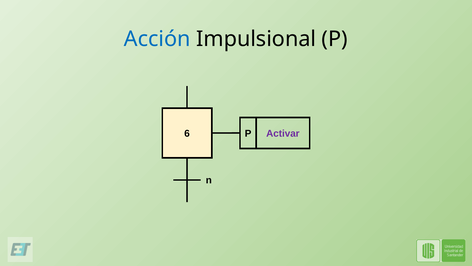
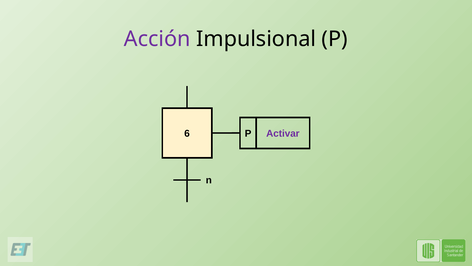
Acción colour: blue -> purple
